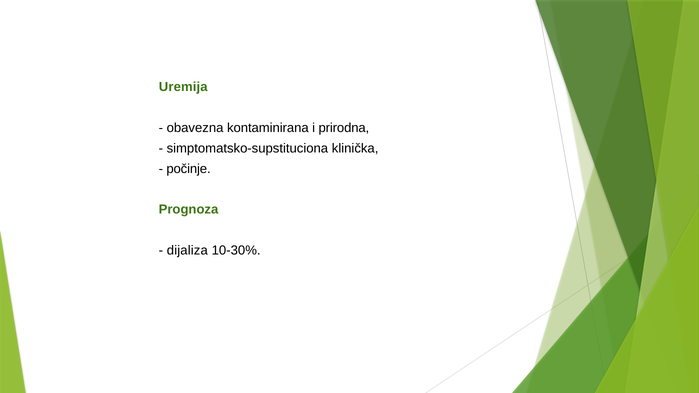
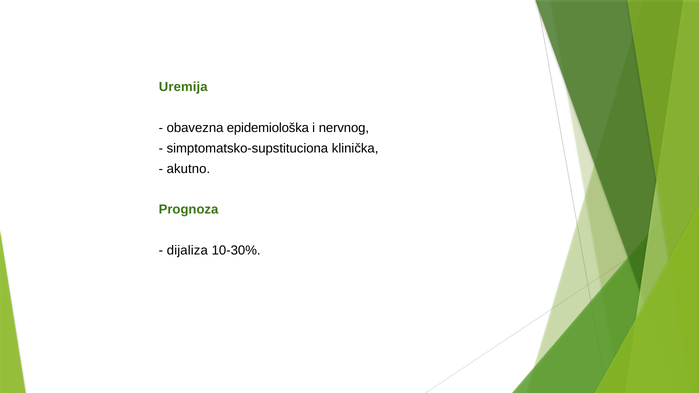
kontaminirana: kontaminirana -> epidemiološka
prirodna: prirodna -> nervnog
počinje: počinje -> akutno
